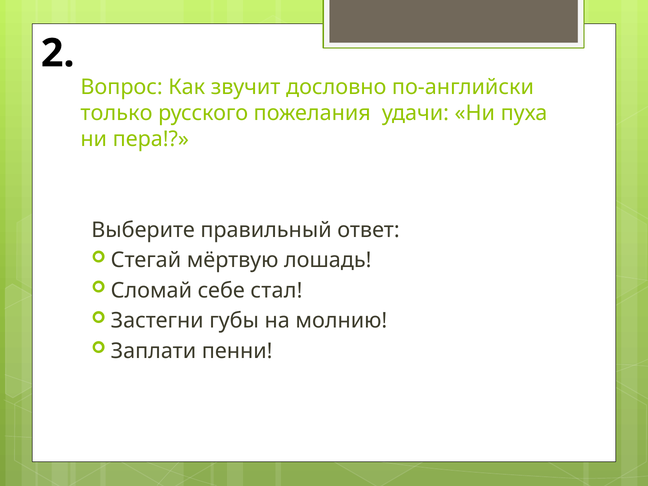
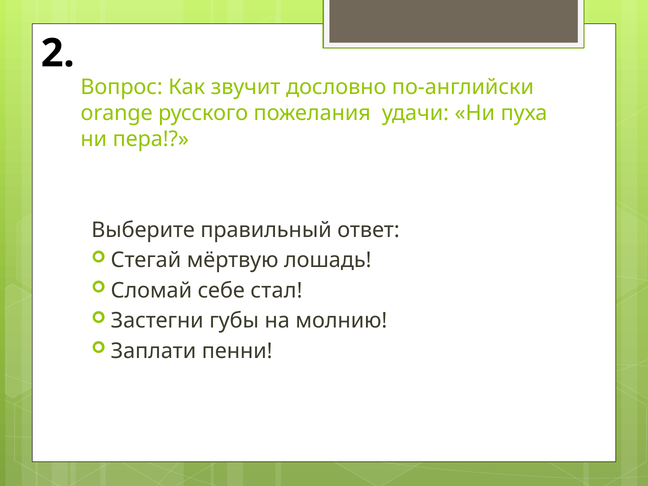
только: только -> orange
